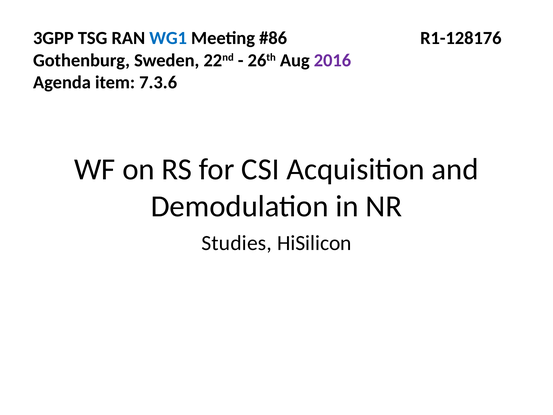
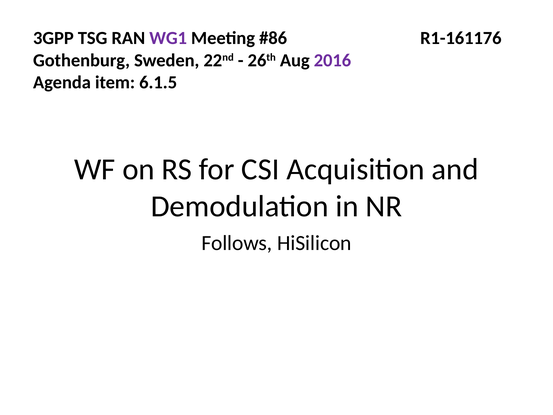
WG1 colour: blue -> purple
R1-128176: R1-128176 -> R1-161176
7.3.6: 7.3.6 -> 6.1.5
Studies: Studies -> Follows
